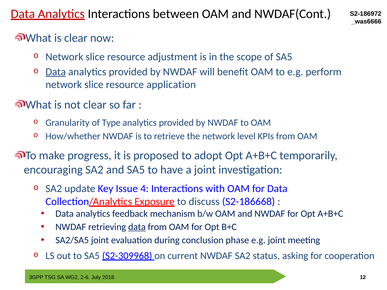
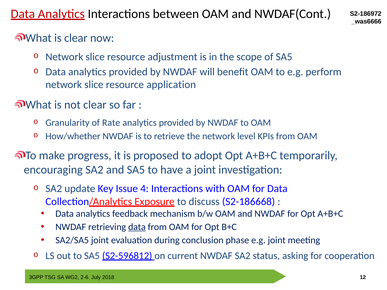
Data at (56, 72) underline: present -> none
Type: Type -> Rate
S2-309968: S2-309968 -> S2-596812
